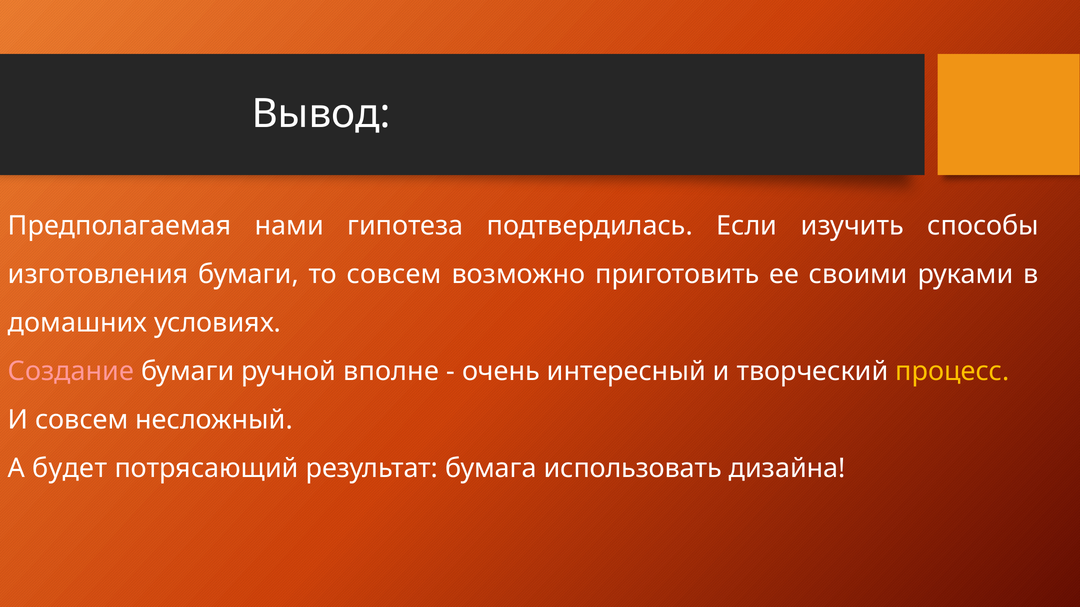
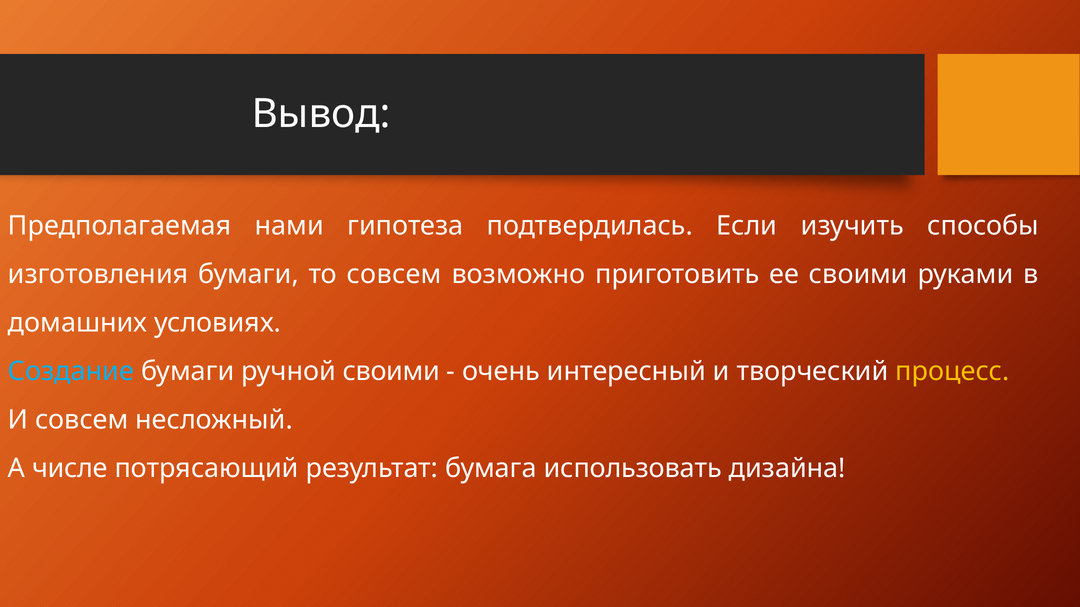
Создание colour: pink -> light blue
ручной вполне: вполне -> своими
будет: будет -> числе
